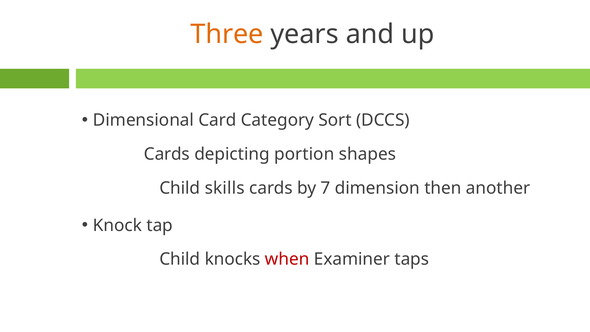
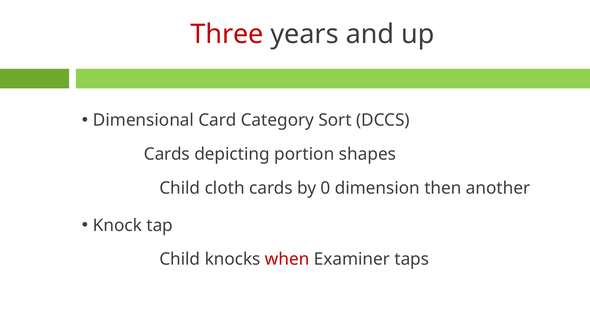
Three colour: orange -> red
skills: skills -> cloth
7: 7 -> 0
